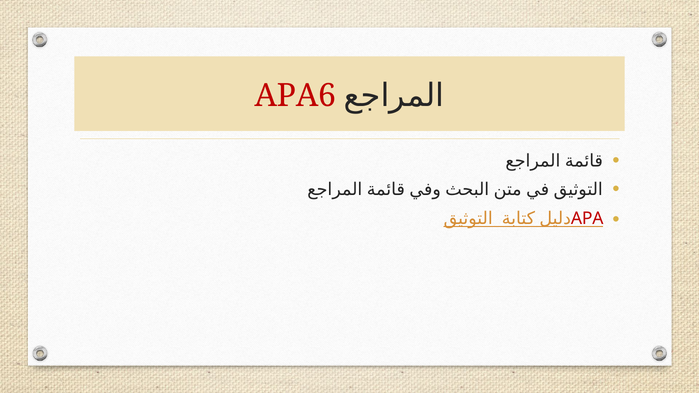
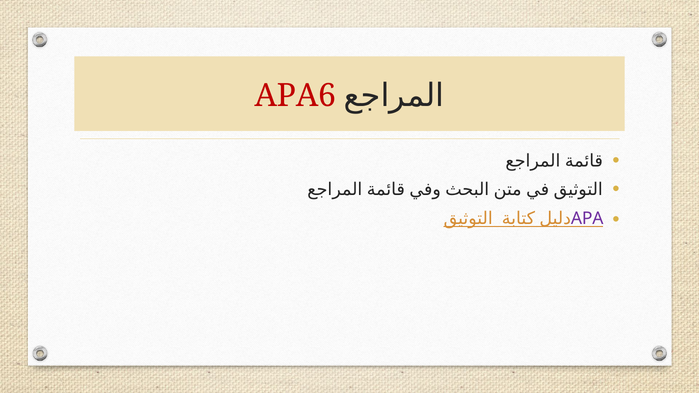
APA colour: red -> purple
